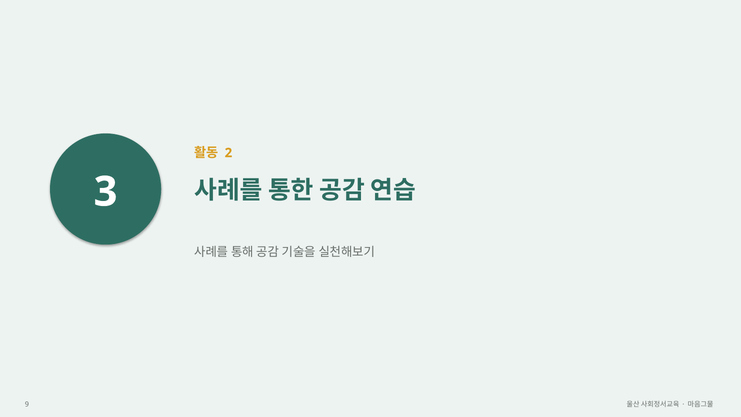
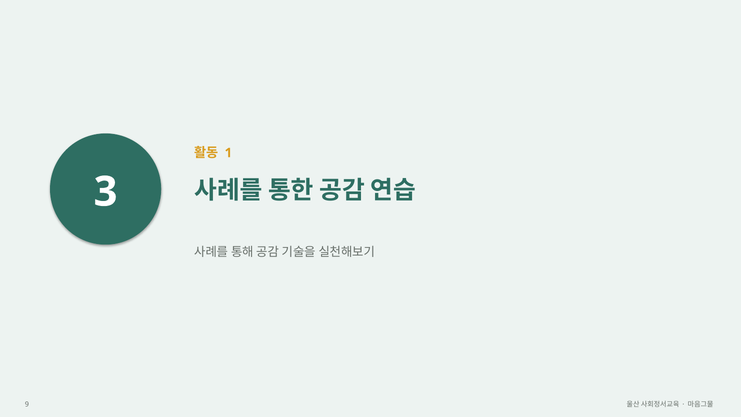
2: 2 -> 1
